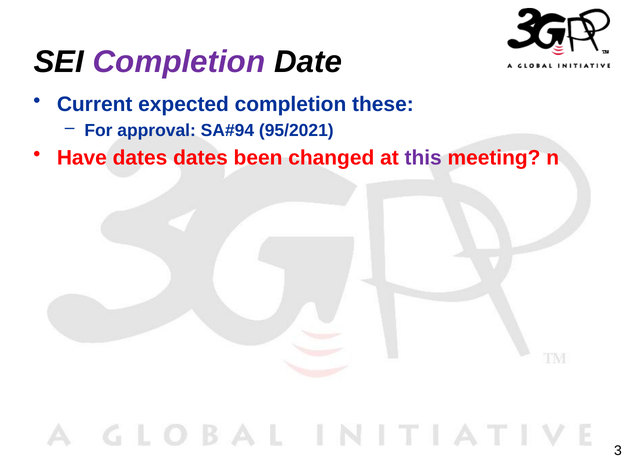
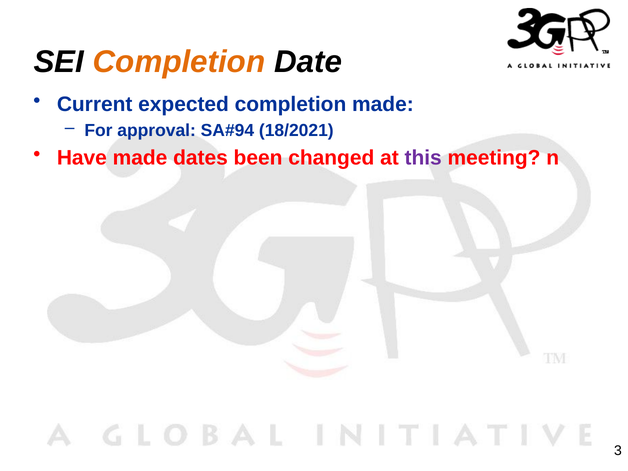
Completion at (179, 62) colour: purple -> orange
completion these: these -> made
95/2021: 95/2021 -> 18/2021
Have dates: dates -> made
